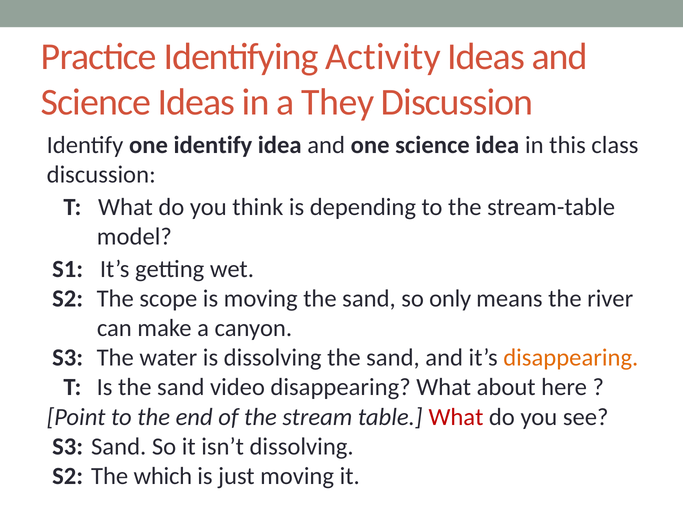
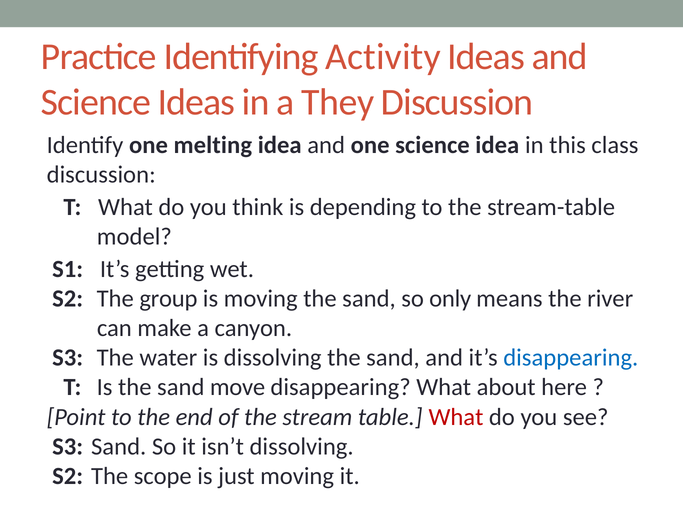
one identify: identify -> melting
scope: scope -> group
disappearing at (571, 358) colour: orange -> blue
video: video -> move
which: which -> scope
